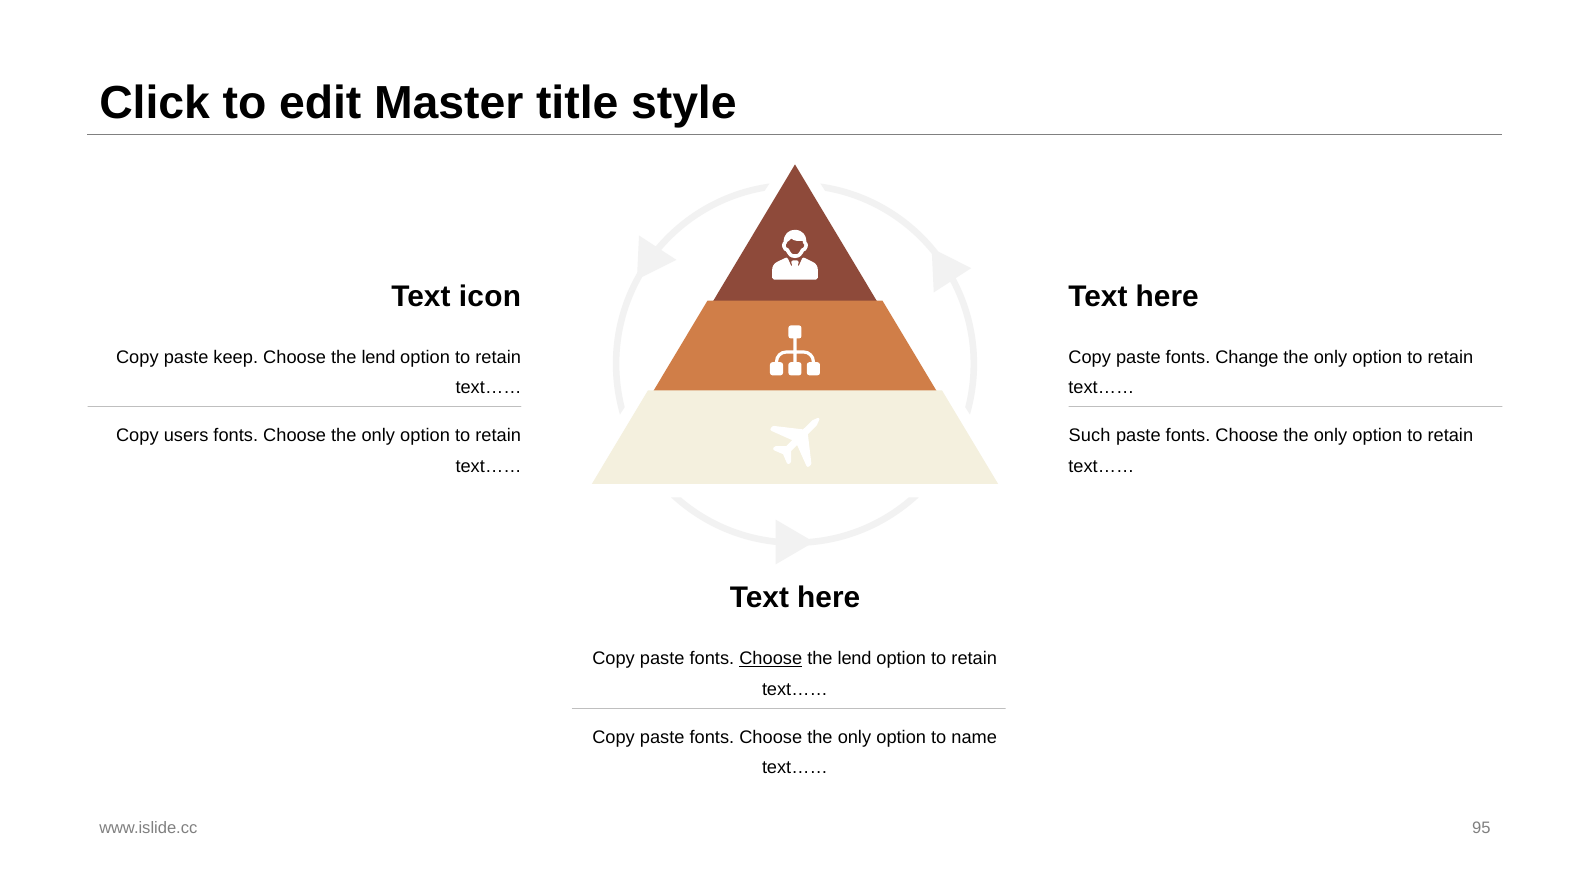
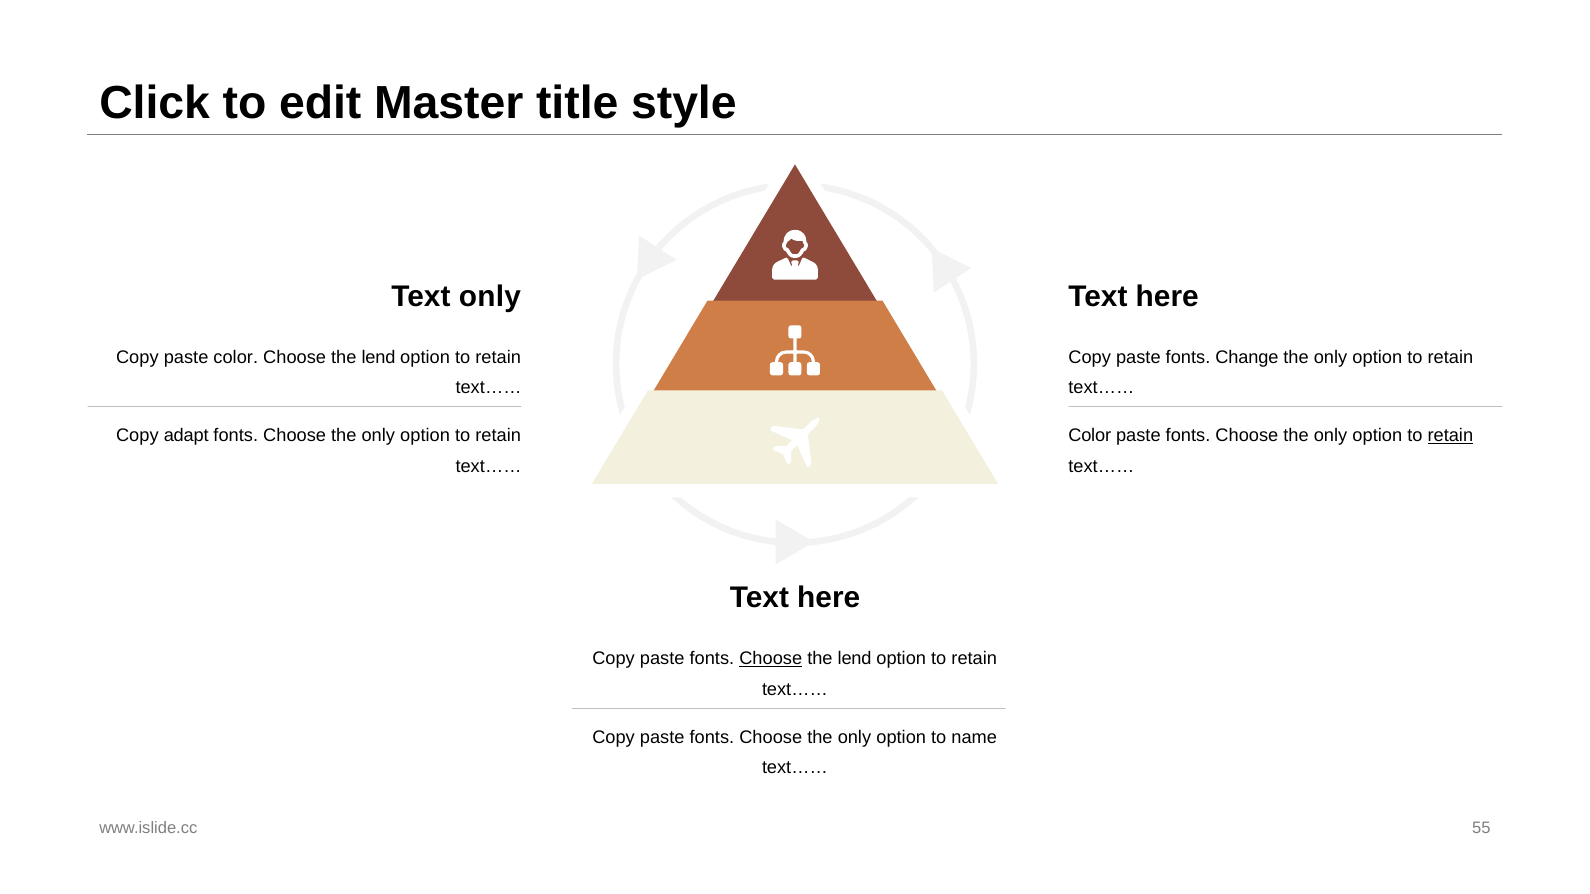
Text icon: icon -> only
paste keep: keep -> color
users: users -> adapt
Such at (1090, 436): Such -> Color
retain at (1450, 436) underline: none -> present
95: 95 -> 55
